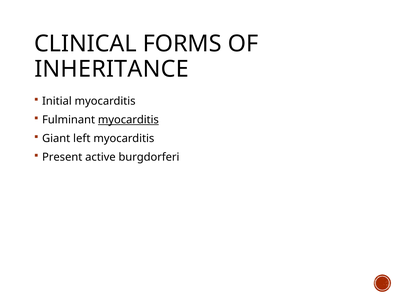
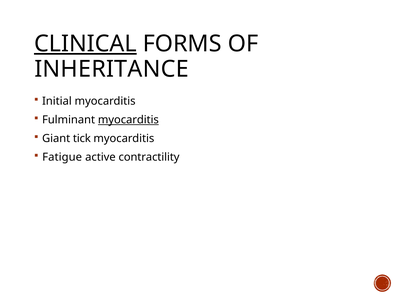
CLINICAL underline: none -> present
left: left -> tick
Present: Present -> Fatigue
burgdorferi: burgdorferi -> contractility
